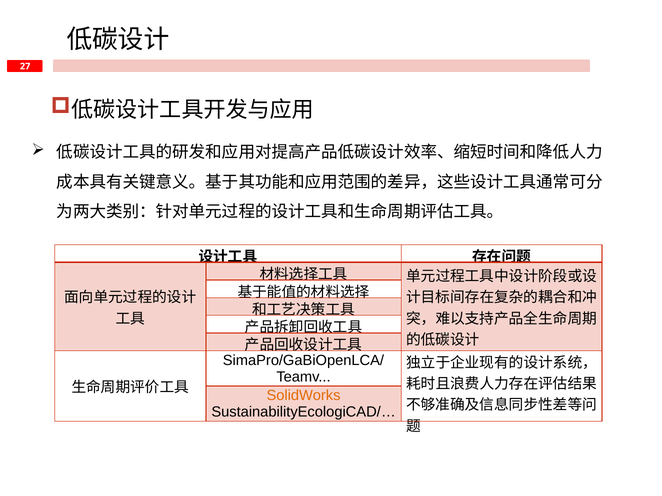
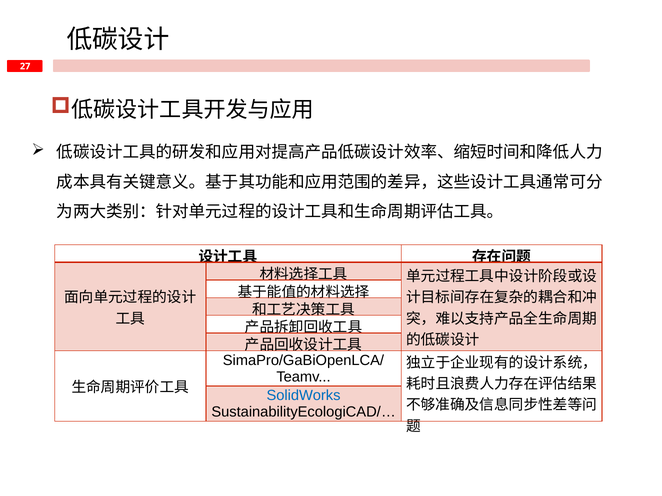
SolidWorks colour: orange -> blue
